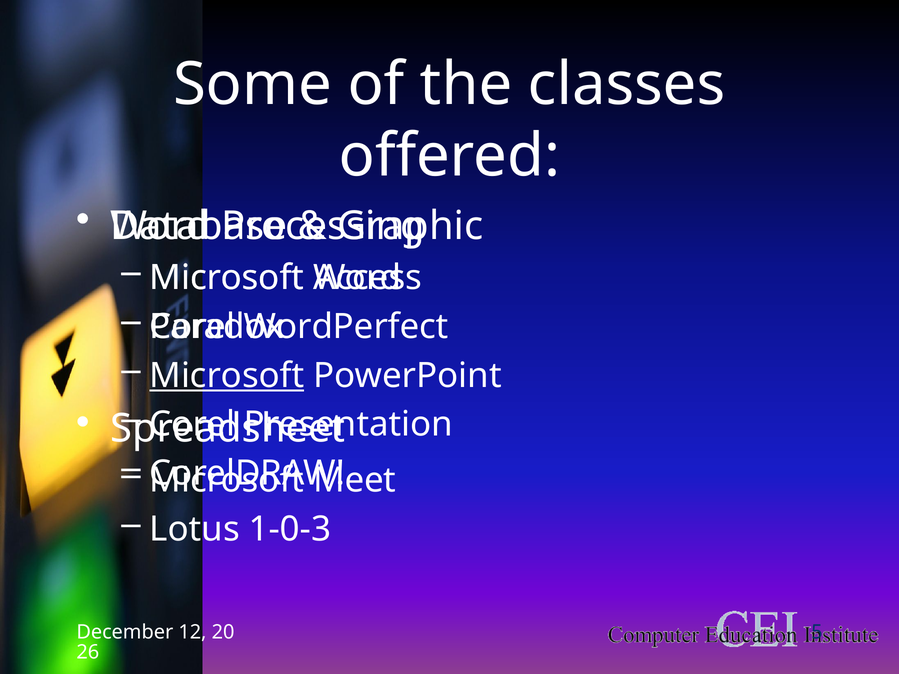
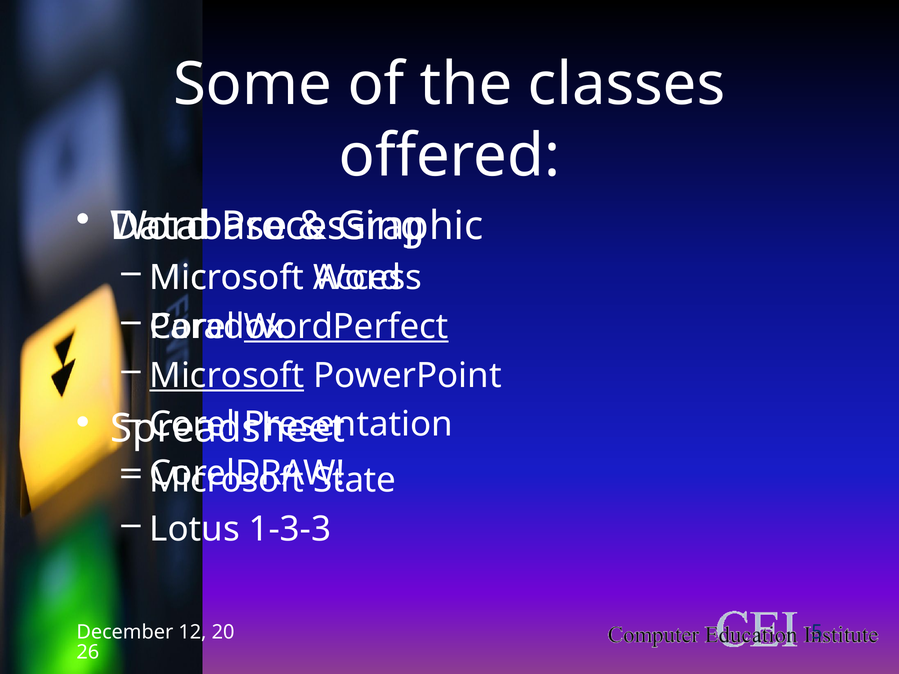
WordPerfect underline: none -> present
Meet: Meet -> State
1-0-3: 1-0-3 -> 1-3-3
